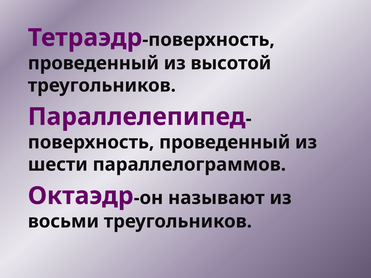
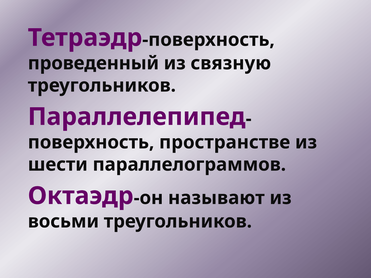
высотой: высотой -> связную
проведенный at (225, 142): проведенный -> пространстве
